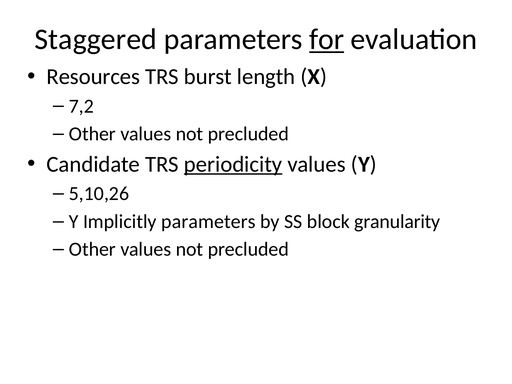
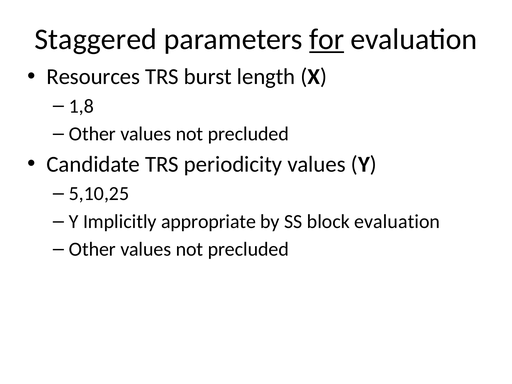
7,2: 7,2 -> 1,8
periodicity underline: present -> none
5,10,26: 5,10,26 -> 5,10,25
Implicitly parameters: parameters -> appropriate
block granularity: granularity -> evaluation
